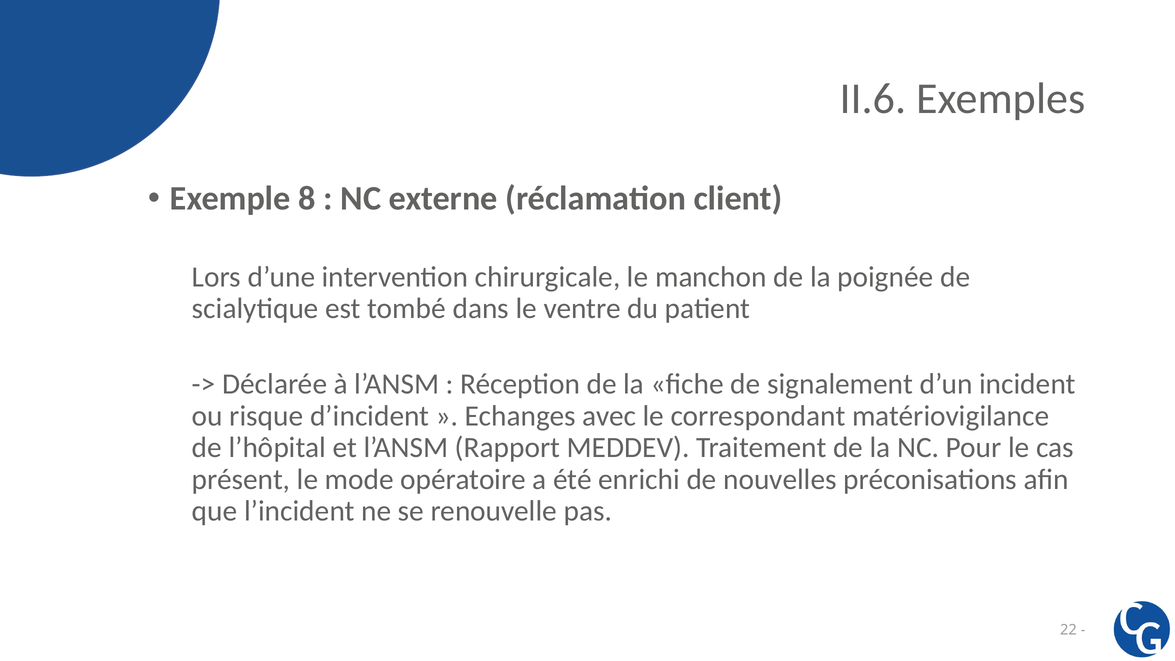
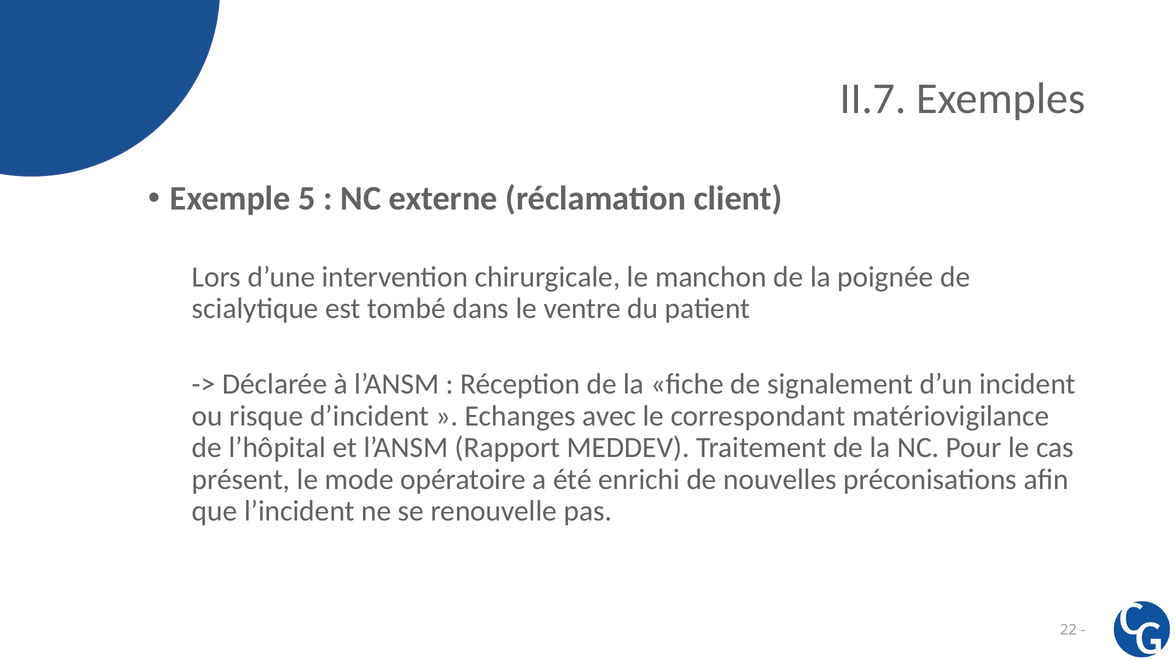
II.6: II.6 -> II.7
8: 8 -> 5
